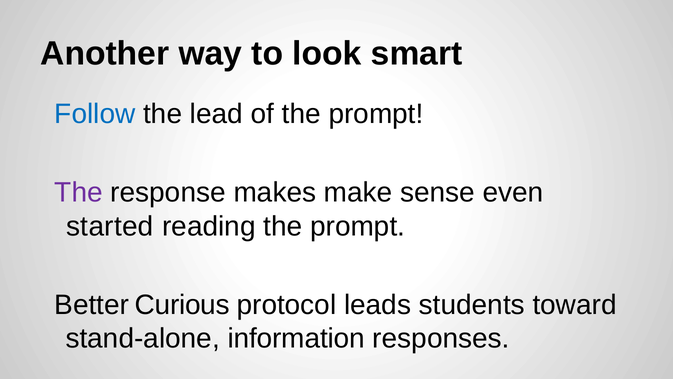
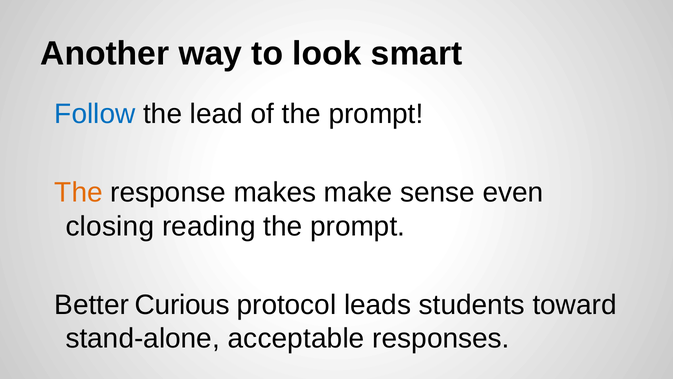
The at (79, 192) colour: purple -> orange
started: started -> closing
information: information -> acceptable
